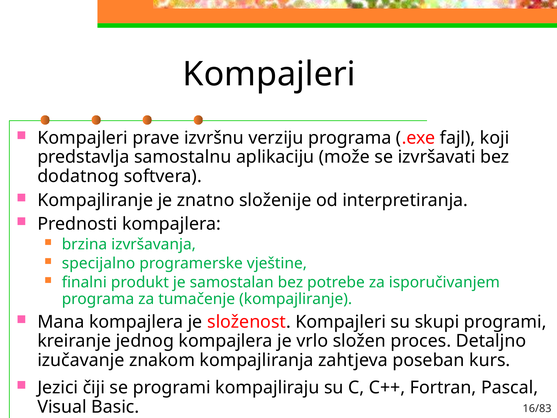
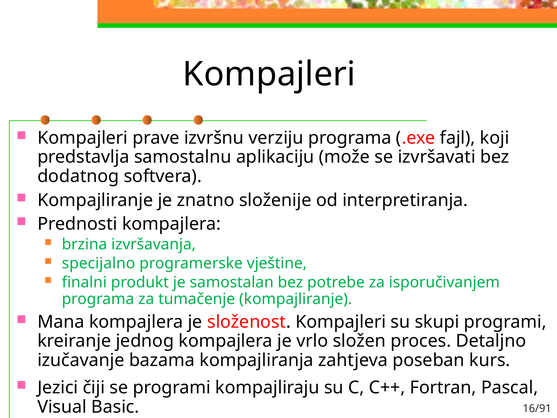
znakom: znakom -> bazama
16/83: 16/83 -> 16/91
